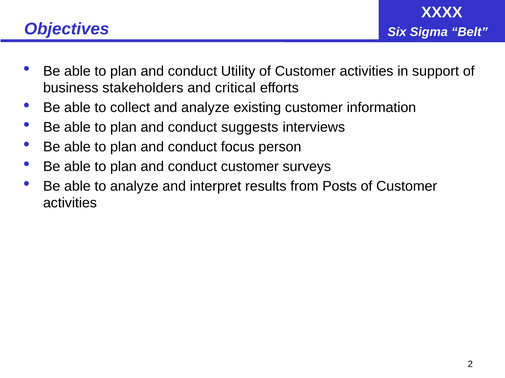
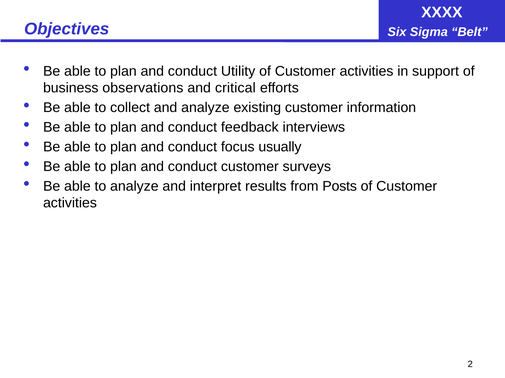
stakeholders: stakeholders -> observations
suggests: suggests -> feedback
person: person -> usually
